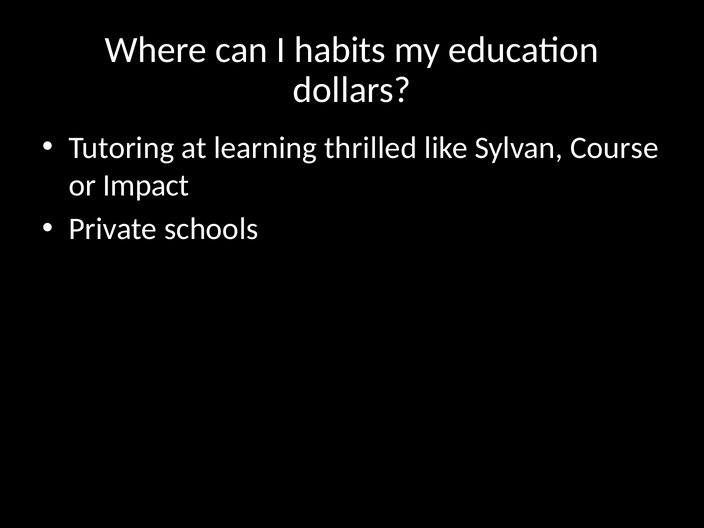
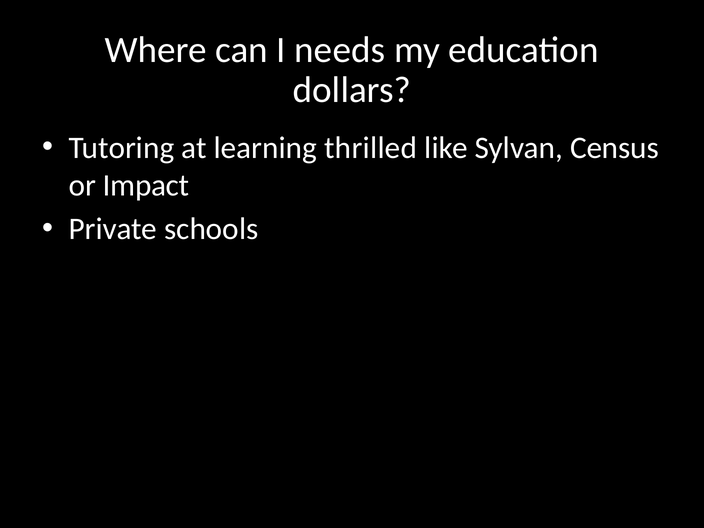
habits: habits -> needs
Course: Course -> Census
